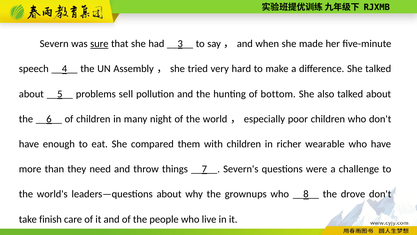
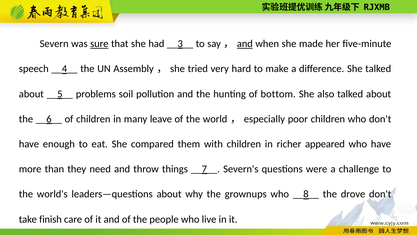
and at (245, 44) underline: none -> present
sell: sell -> soil
night: night -> leave
wearable: wearable -> appeared
